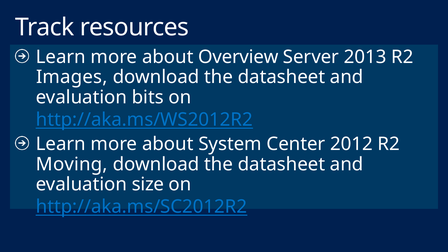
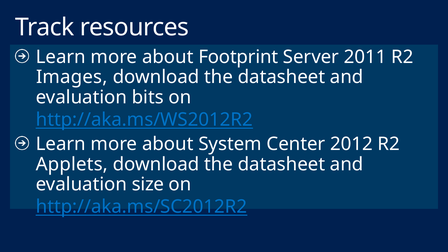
Overview: Overview -> Footprint
2013: 2013 -> 2011
Moving: Moving -> Applets
